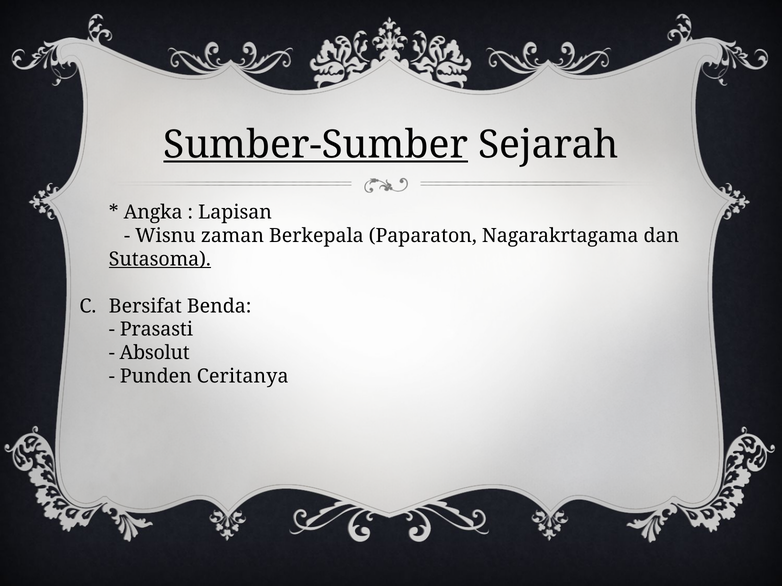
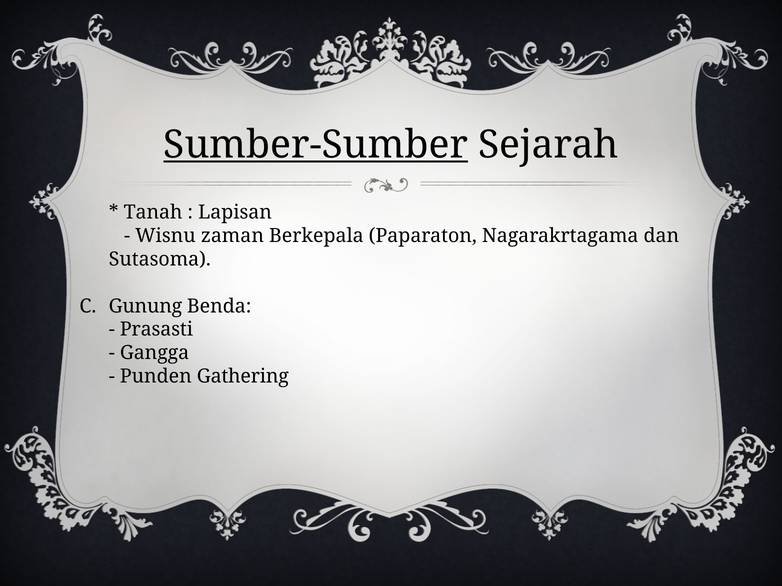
Angka: Angka -> Tanah
Sutasoma underline: present -> none
Bersifat: Bersifat -> Gunung
Absolut: Absolut -> Gangga
Ceritanya: Ceritanya -> Gathering
